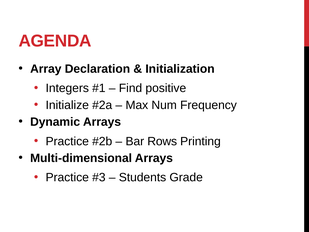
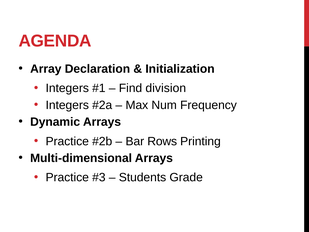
positive: positive -> division
Initialize at (67, 105): Initialize -> Integers
